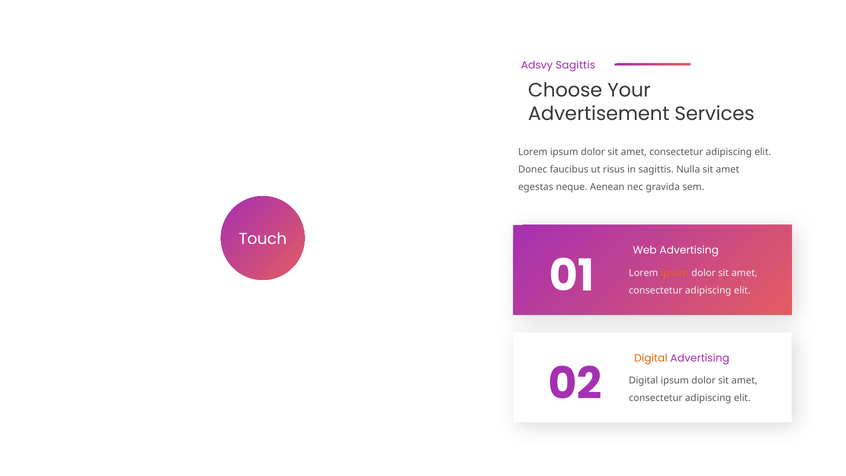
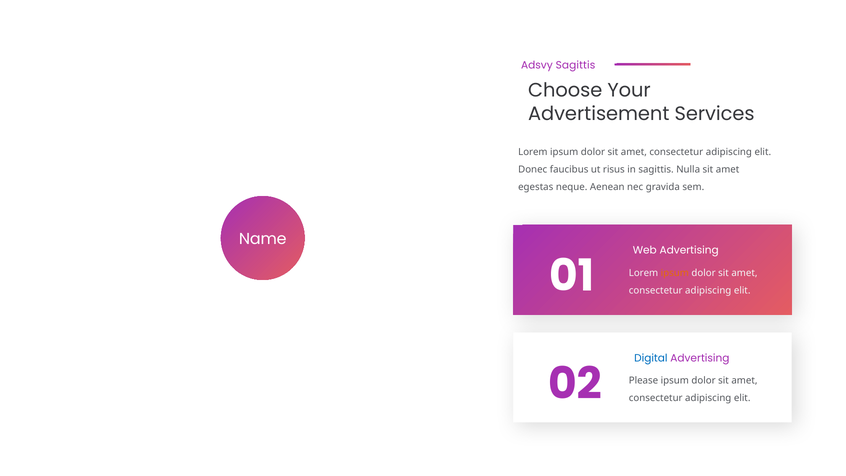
Touch: Touch -> Name
Digital at (651, 358) colour: orange -> blue
02 Digital: Digital -> Please
